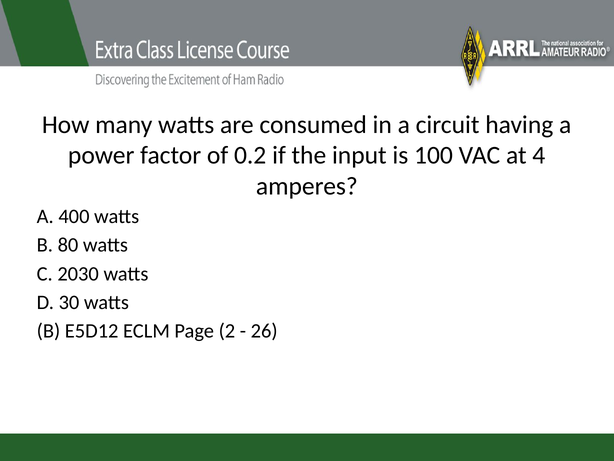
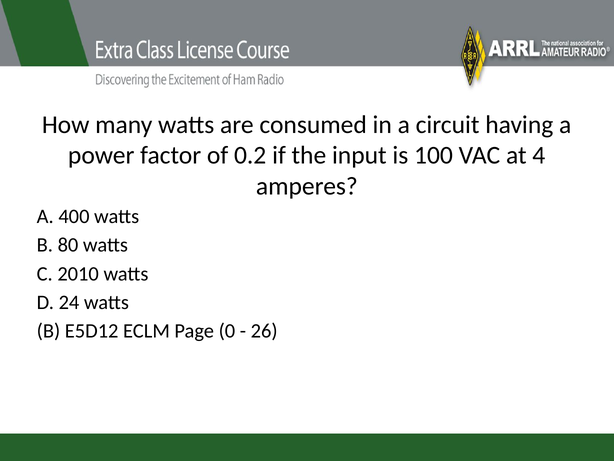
2030: 2030 -> 2010
30: 30 -> 24
2: 2 -> 0
